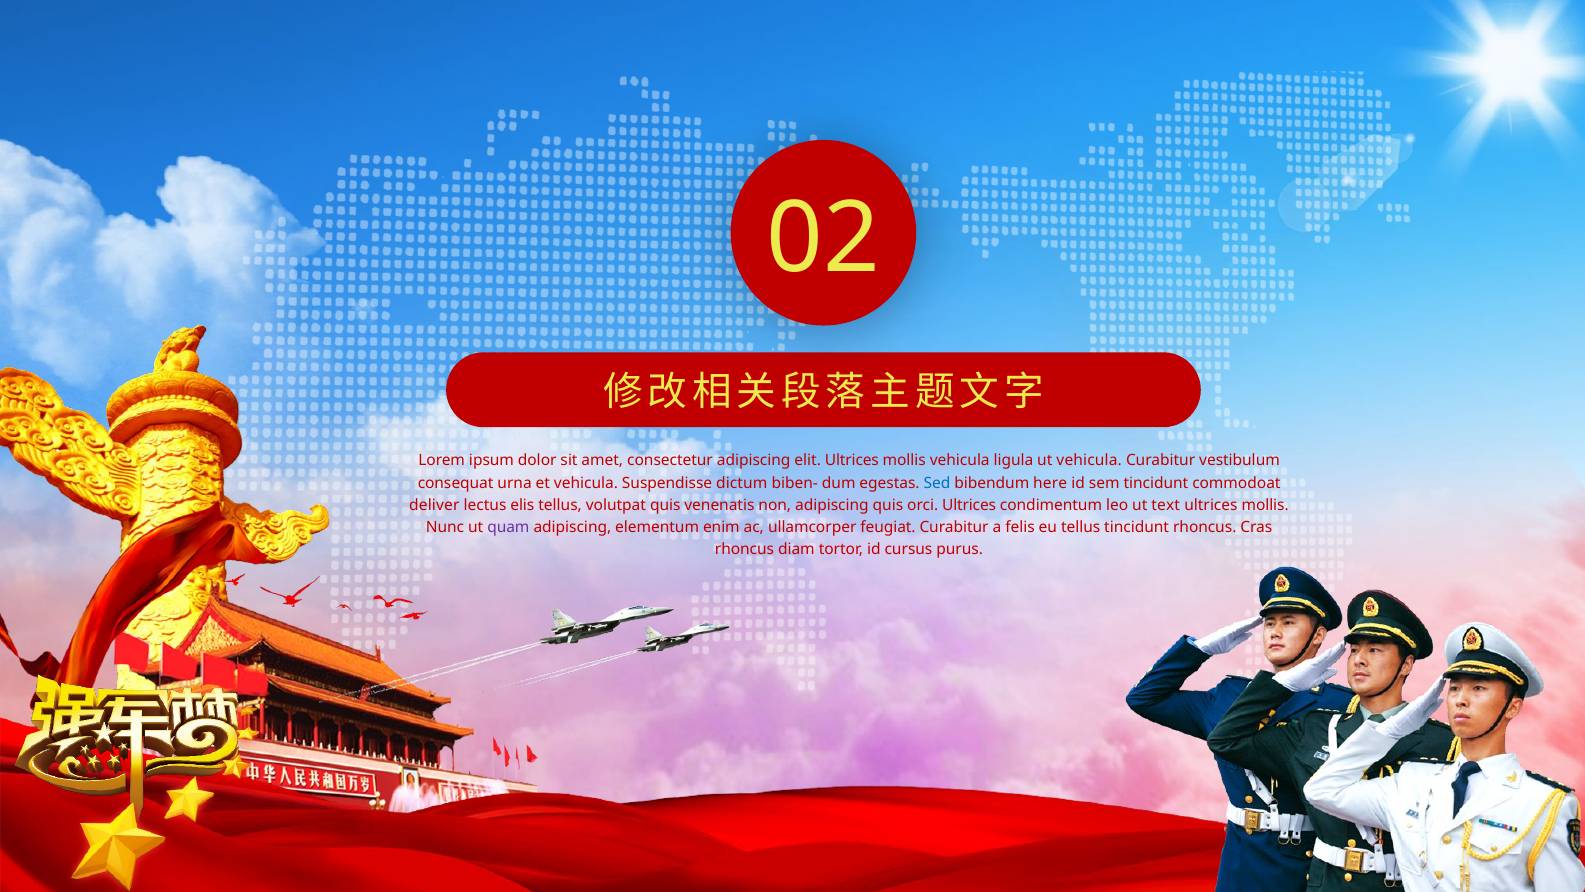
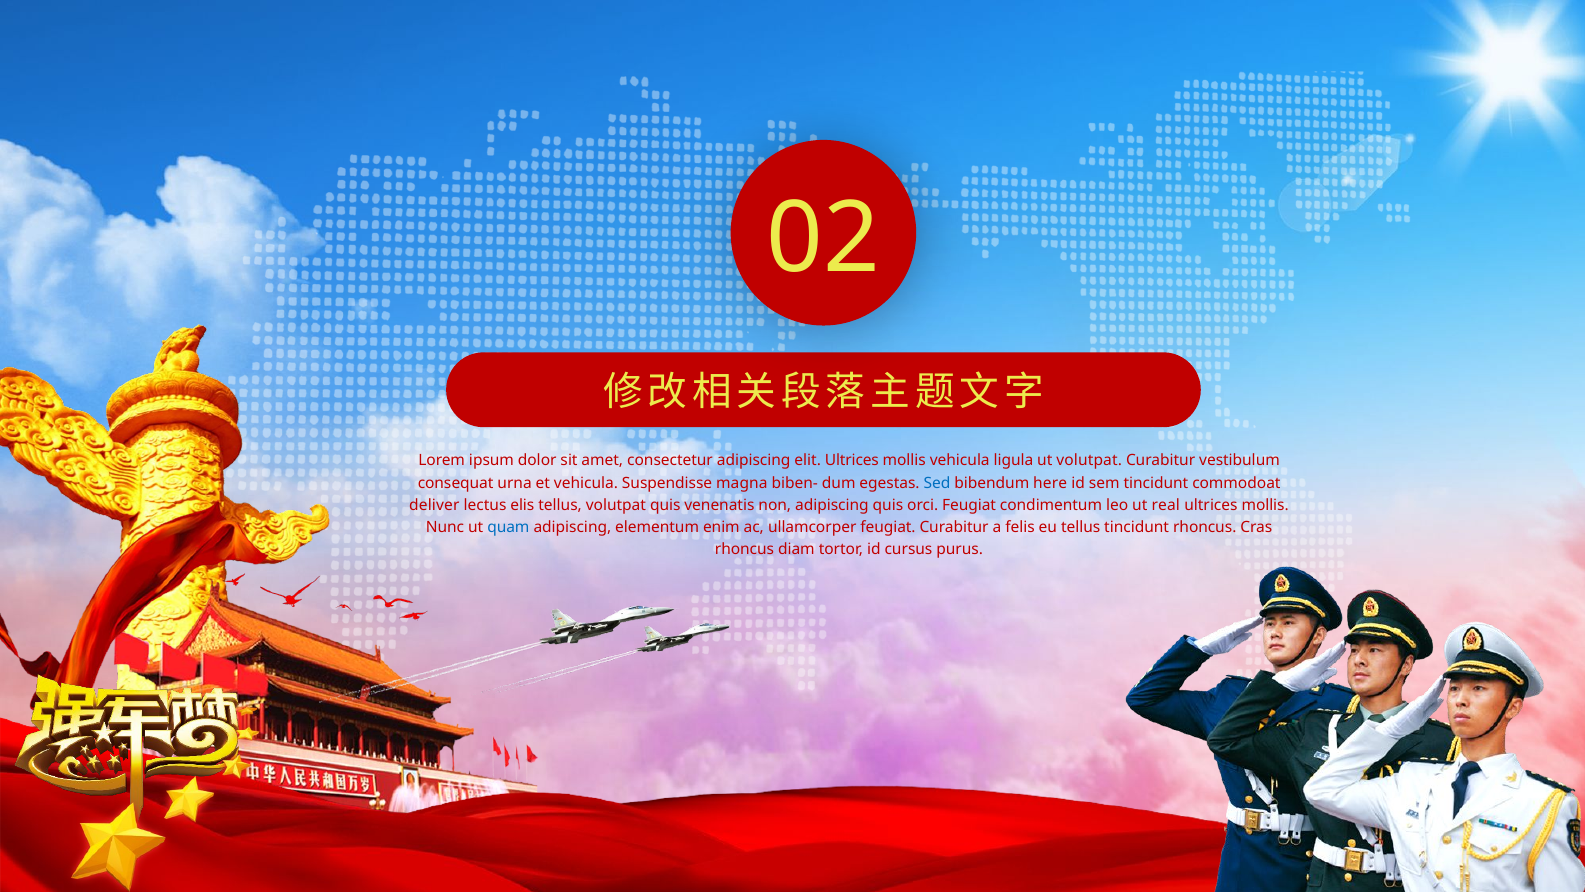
ut vehicula: vehicula -> volutpat
dictum: dictum -> magna
orci Ultrices: Ultrices -> Feugiat
text: text -> real
quam colour: purple -> blue
